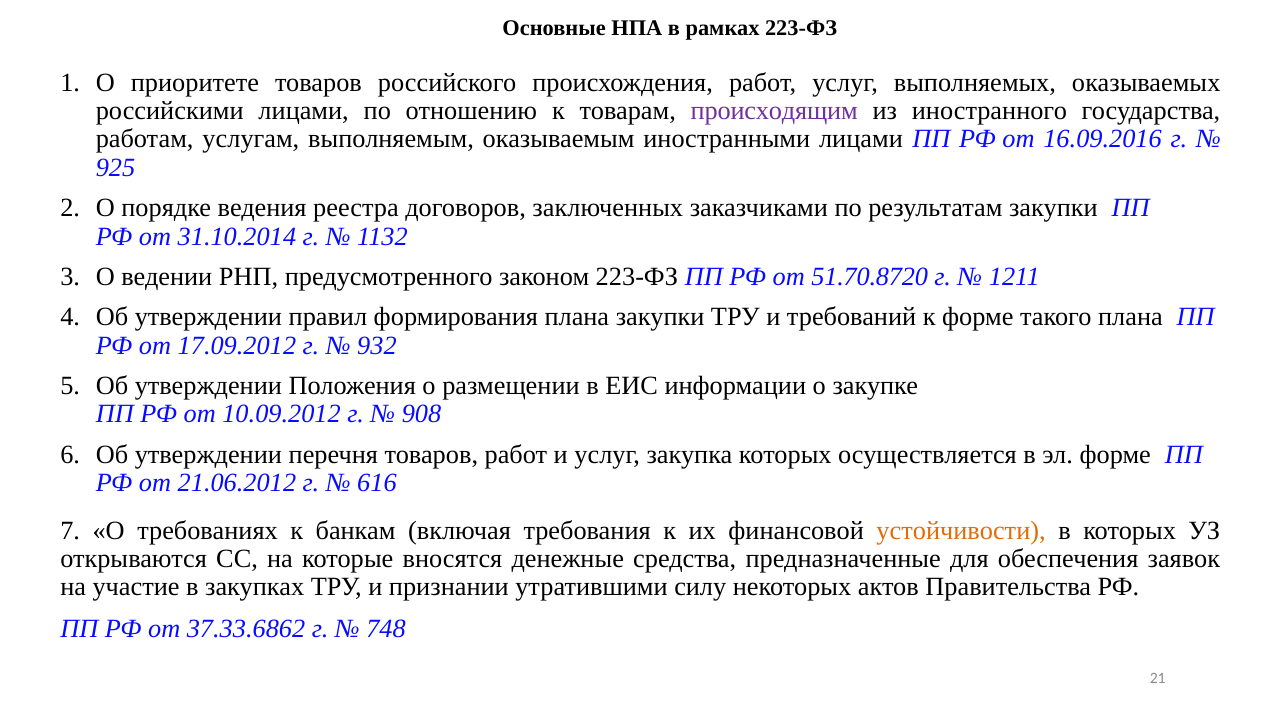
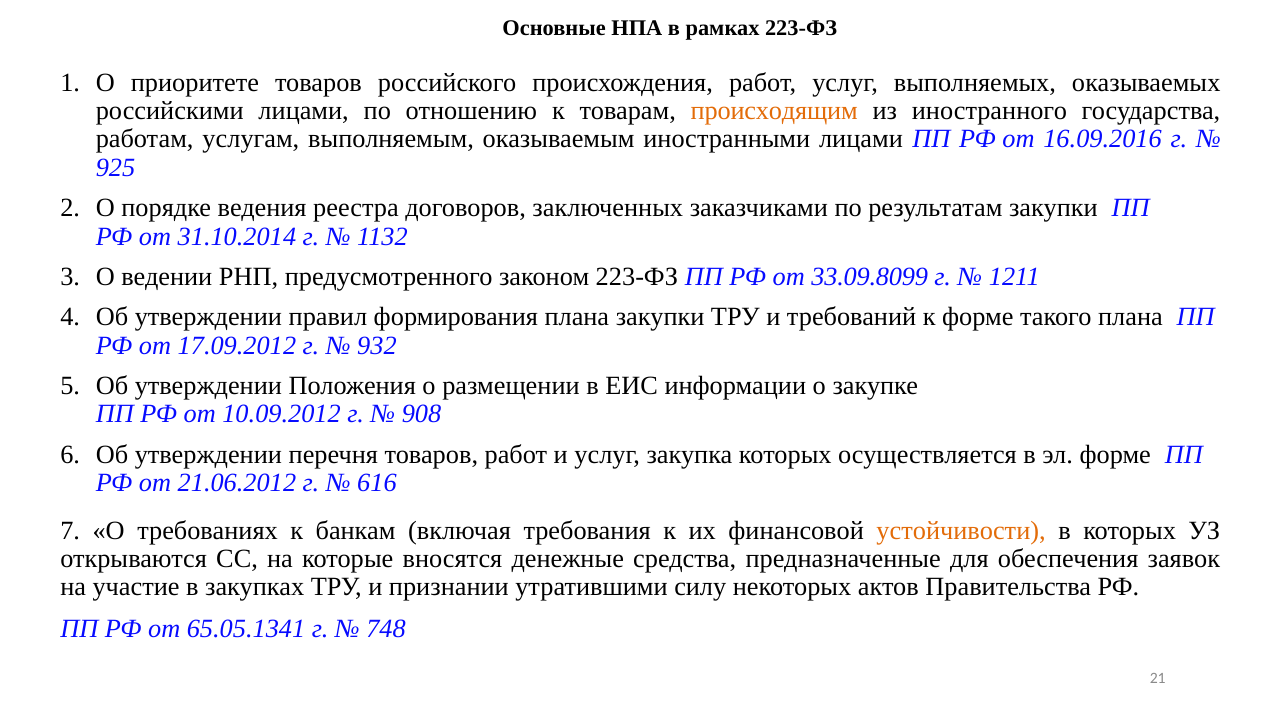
происходящим colour: purple -> orange
51.70.8720: 51.70.8720 -> 33.09.8099
37.33.6862: 37.33.6862 -> 65.05.1341
